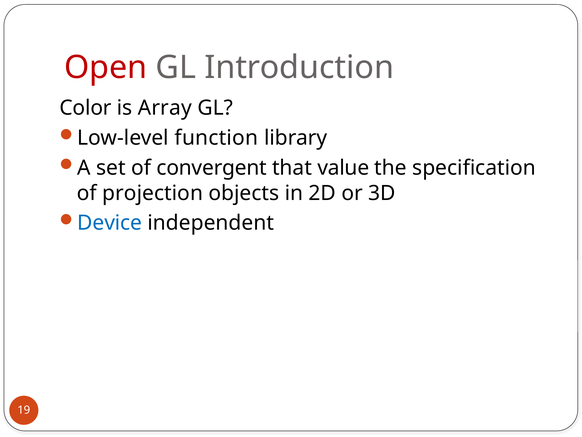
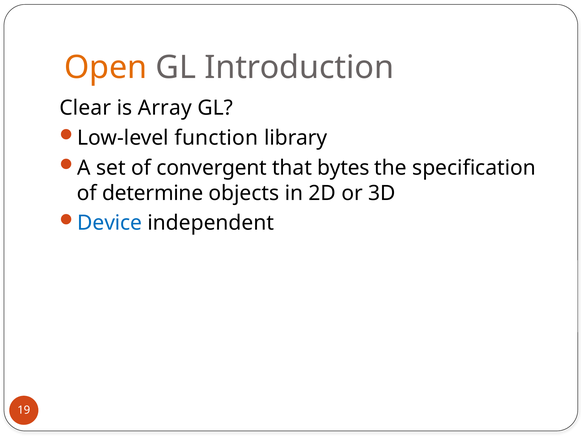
Open colour: red -> orange
Color: Color -> Clear
value: value -> bytes
projection: projection -> determine
